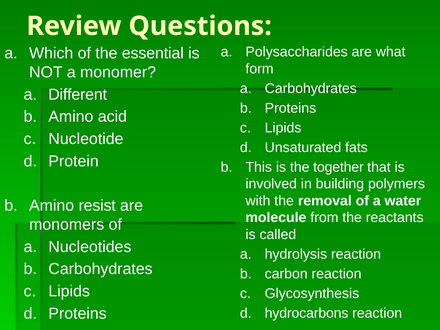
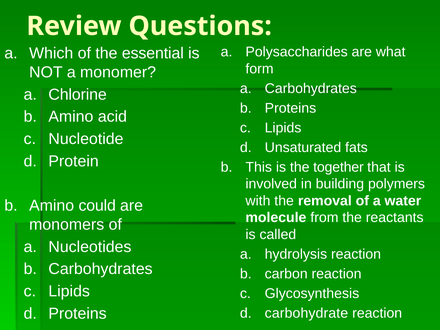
Different: Different -> Chlorine
resist: resist -> could
hydrocarbons: hydrocarbons -> carbohydrate
